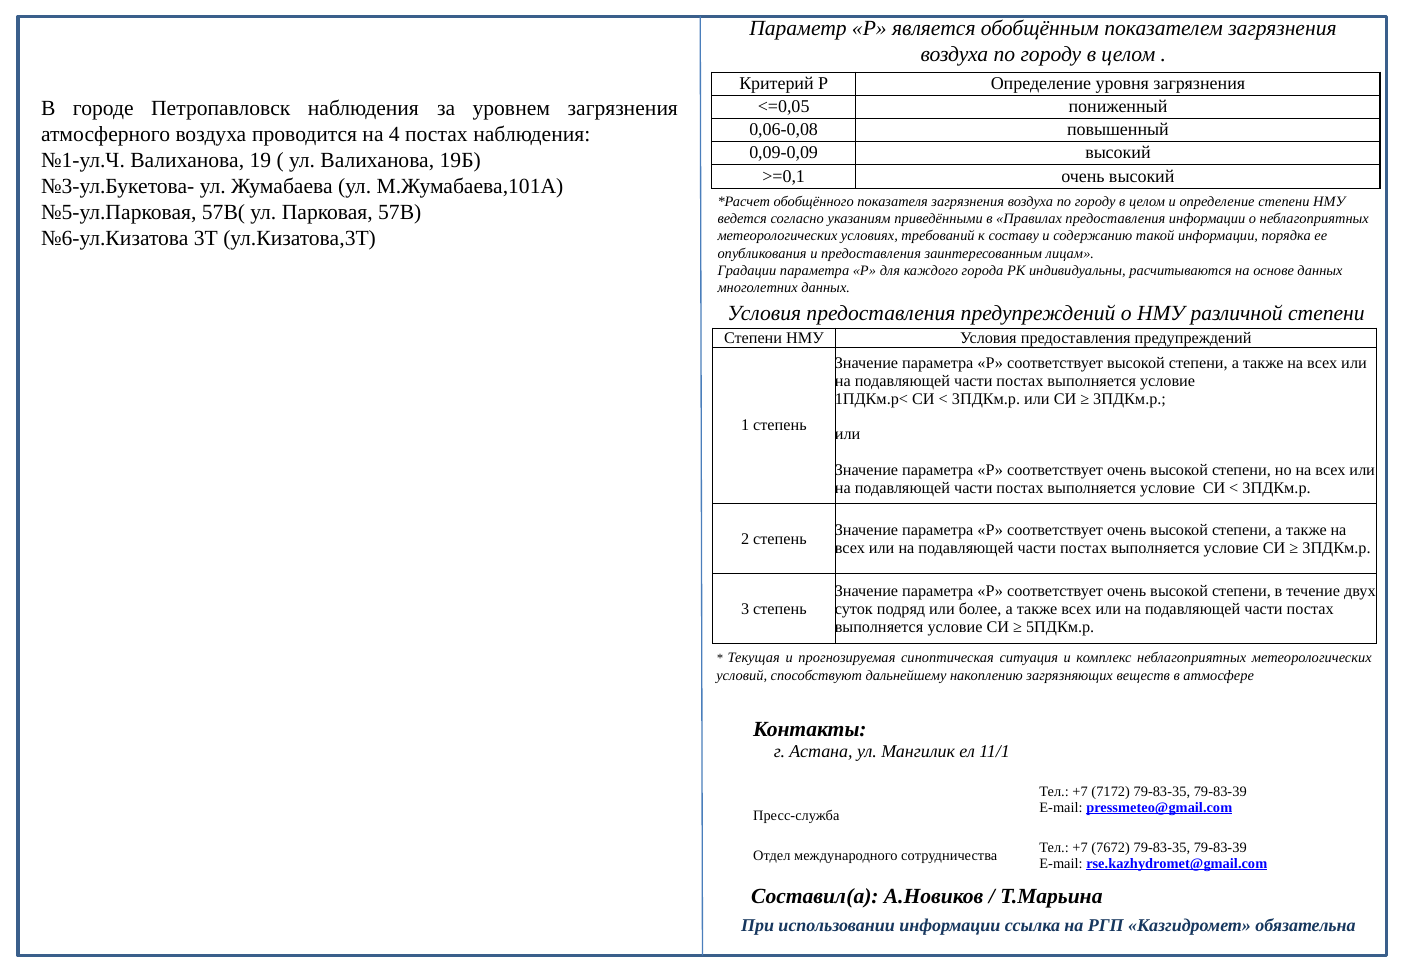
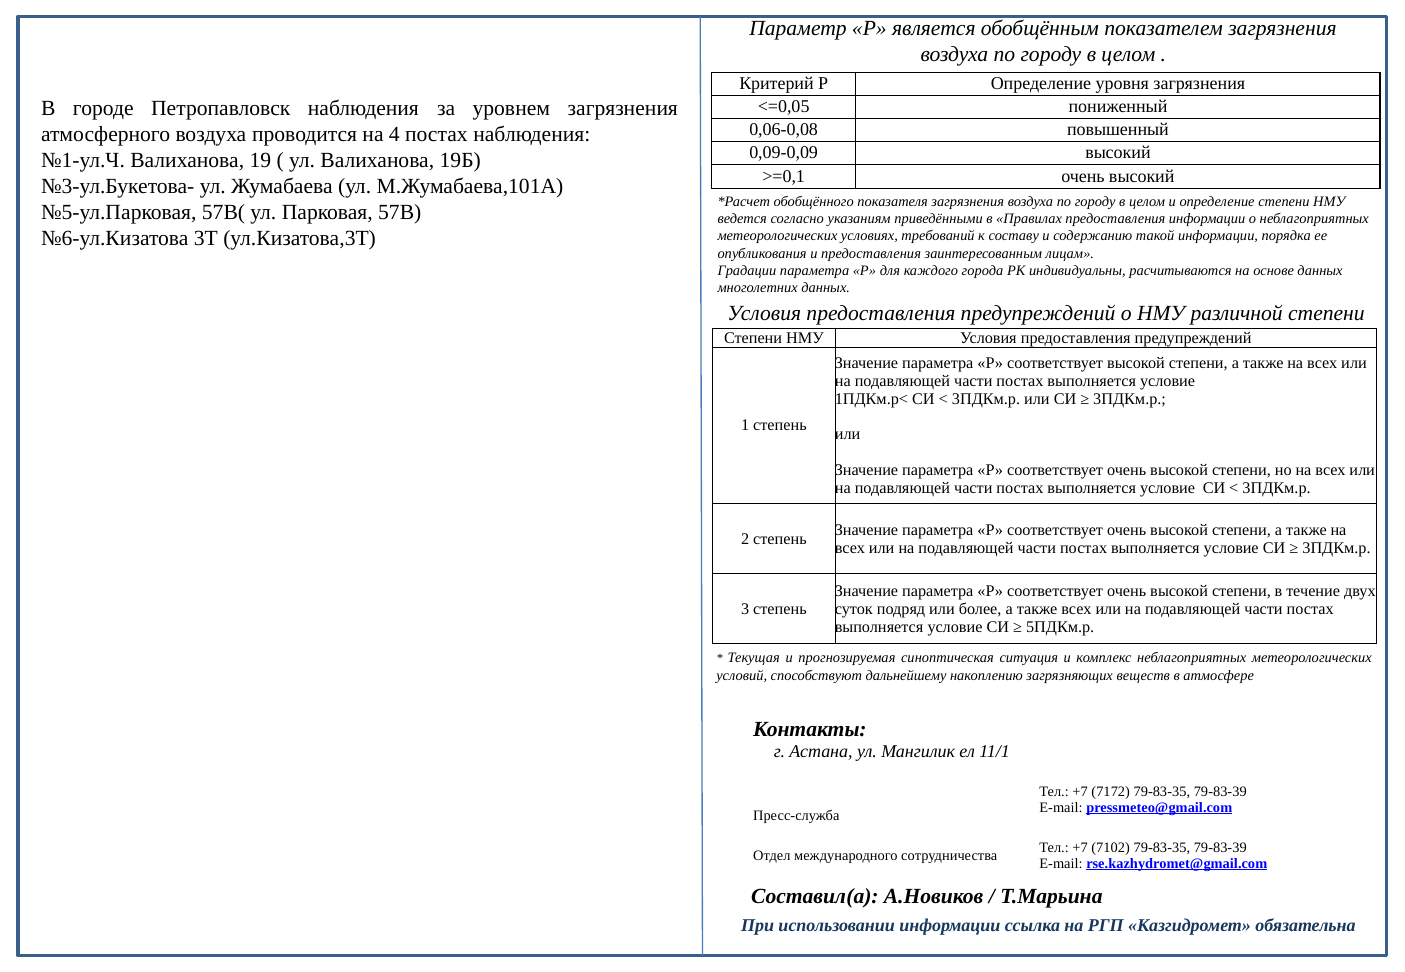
7672: 7672 -> 7102
